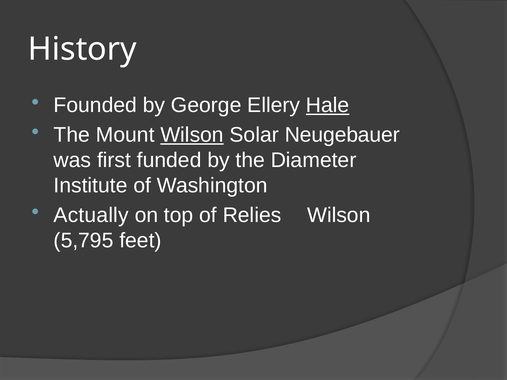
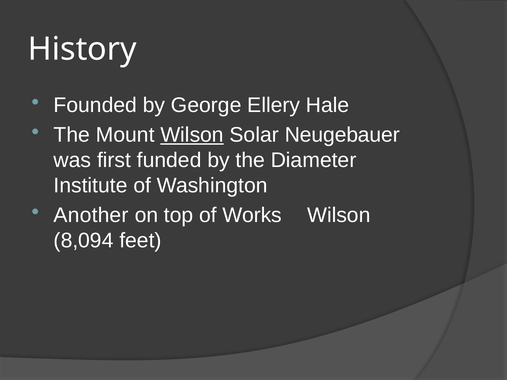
Hale underline: present -> none
Actually: Actually -> Another
Relies: Relies -> Works
5,795: 5,795 -> 8,094
